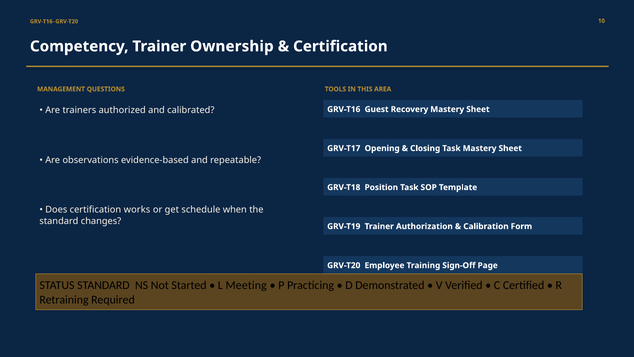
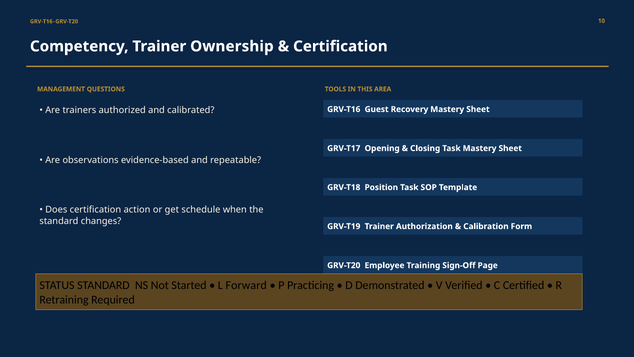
works: works -> action
Meeting: Meeting -> Forward
